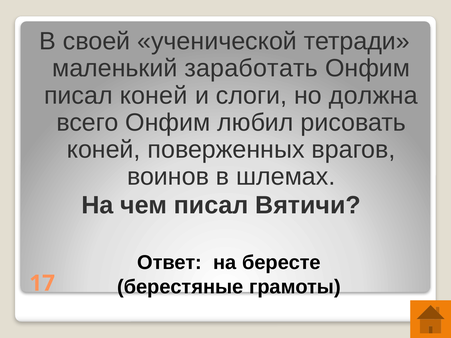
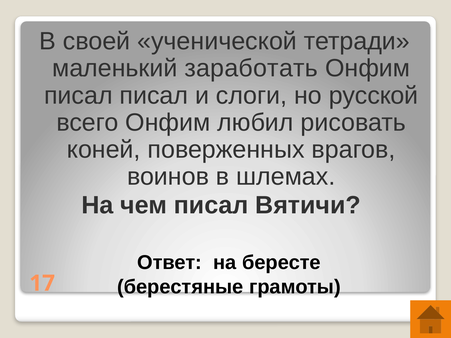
писал коней: коней -> писал
должна: должна -> русской
